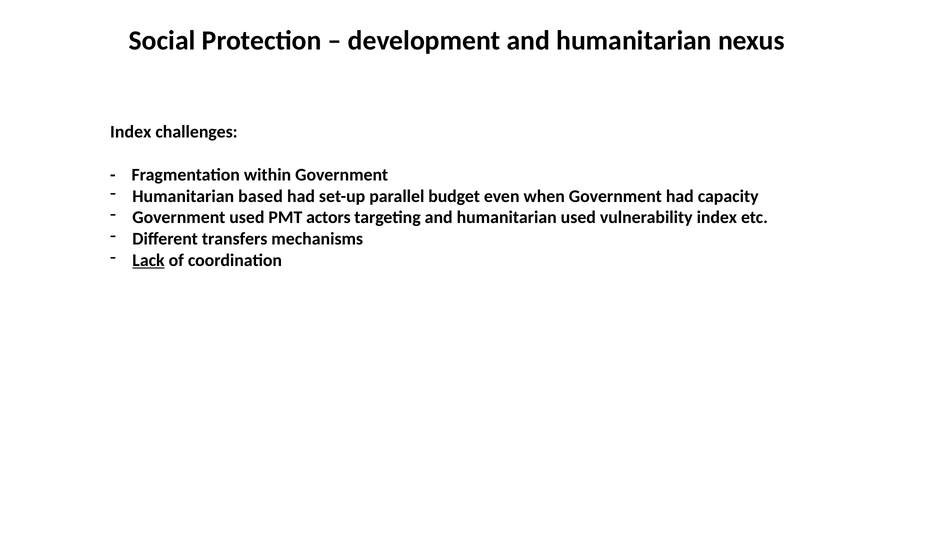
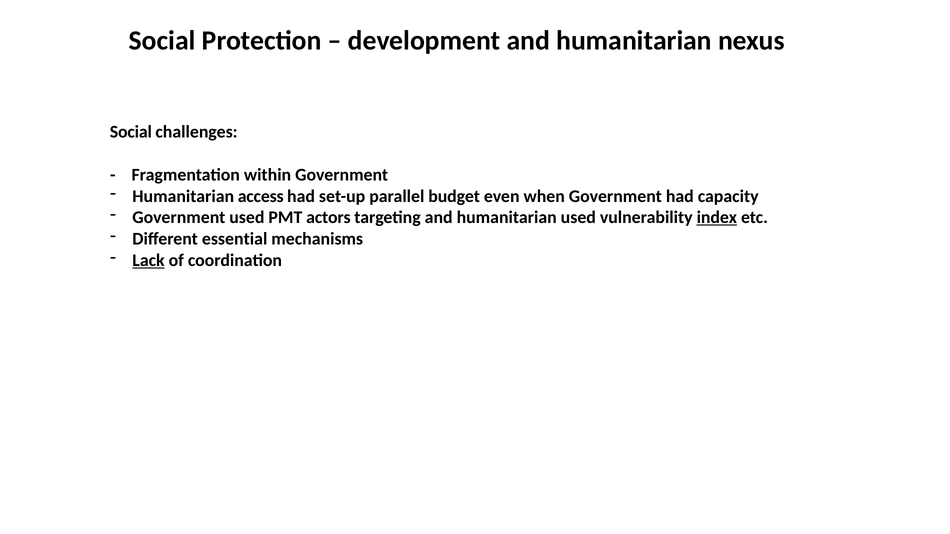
Index at (131, 132): Index -> Social
based: based -> access
index at (717, 218) underline: none -> present
transfers: transfers -> essential
